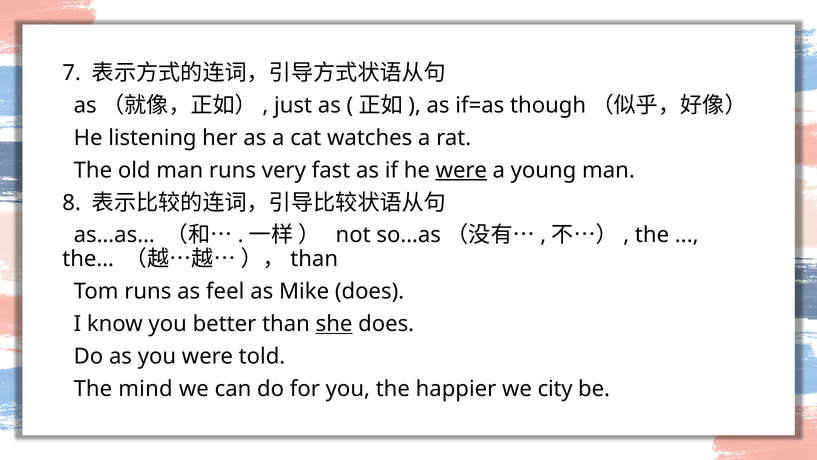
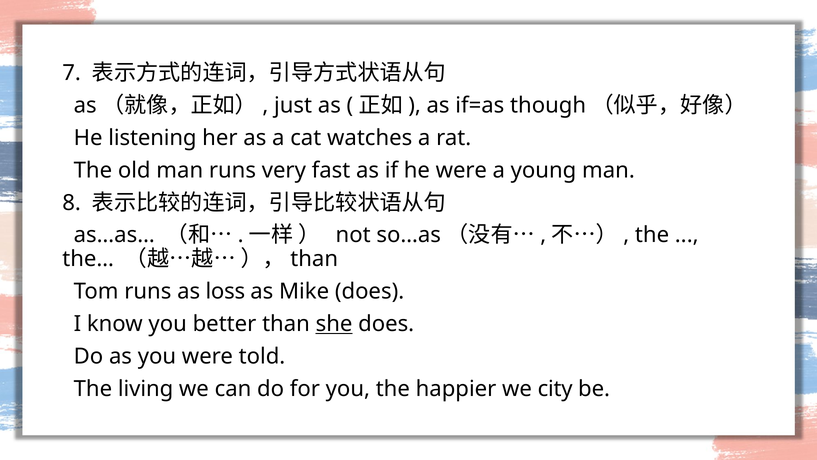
were at (461, 170) underline: present -> none
feel: feel -> loss
mind: mind -> living
